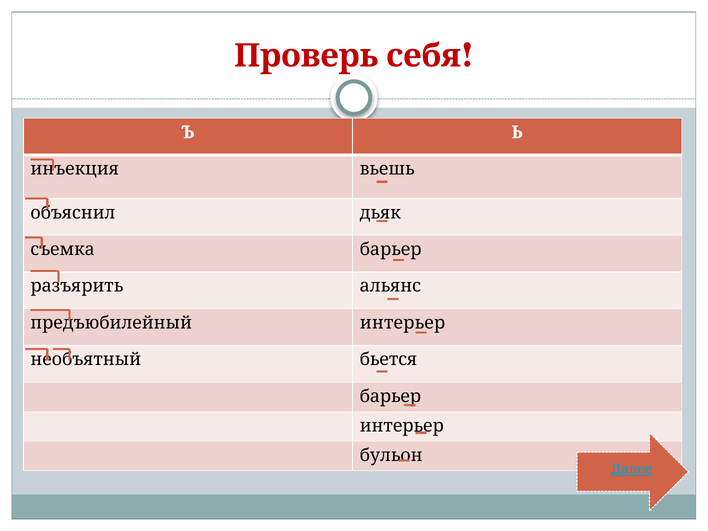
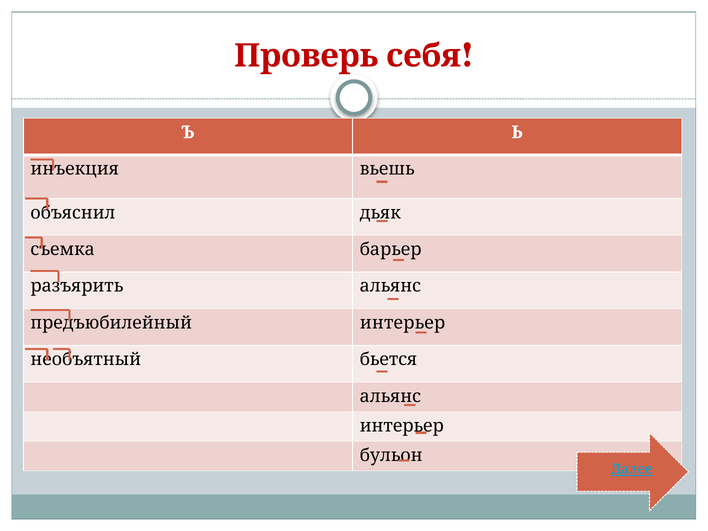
барьер at (390, 396): барьер -> альянс
